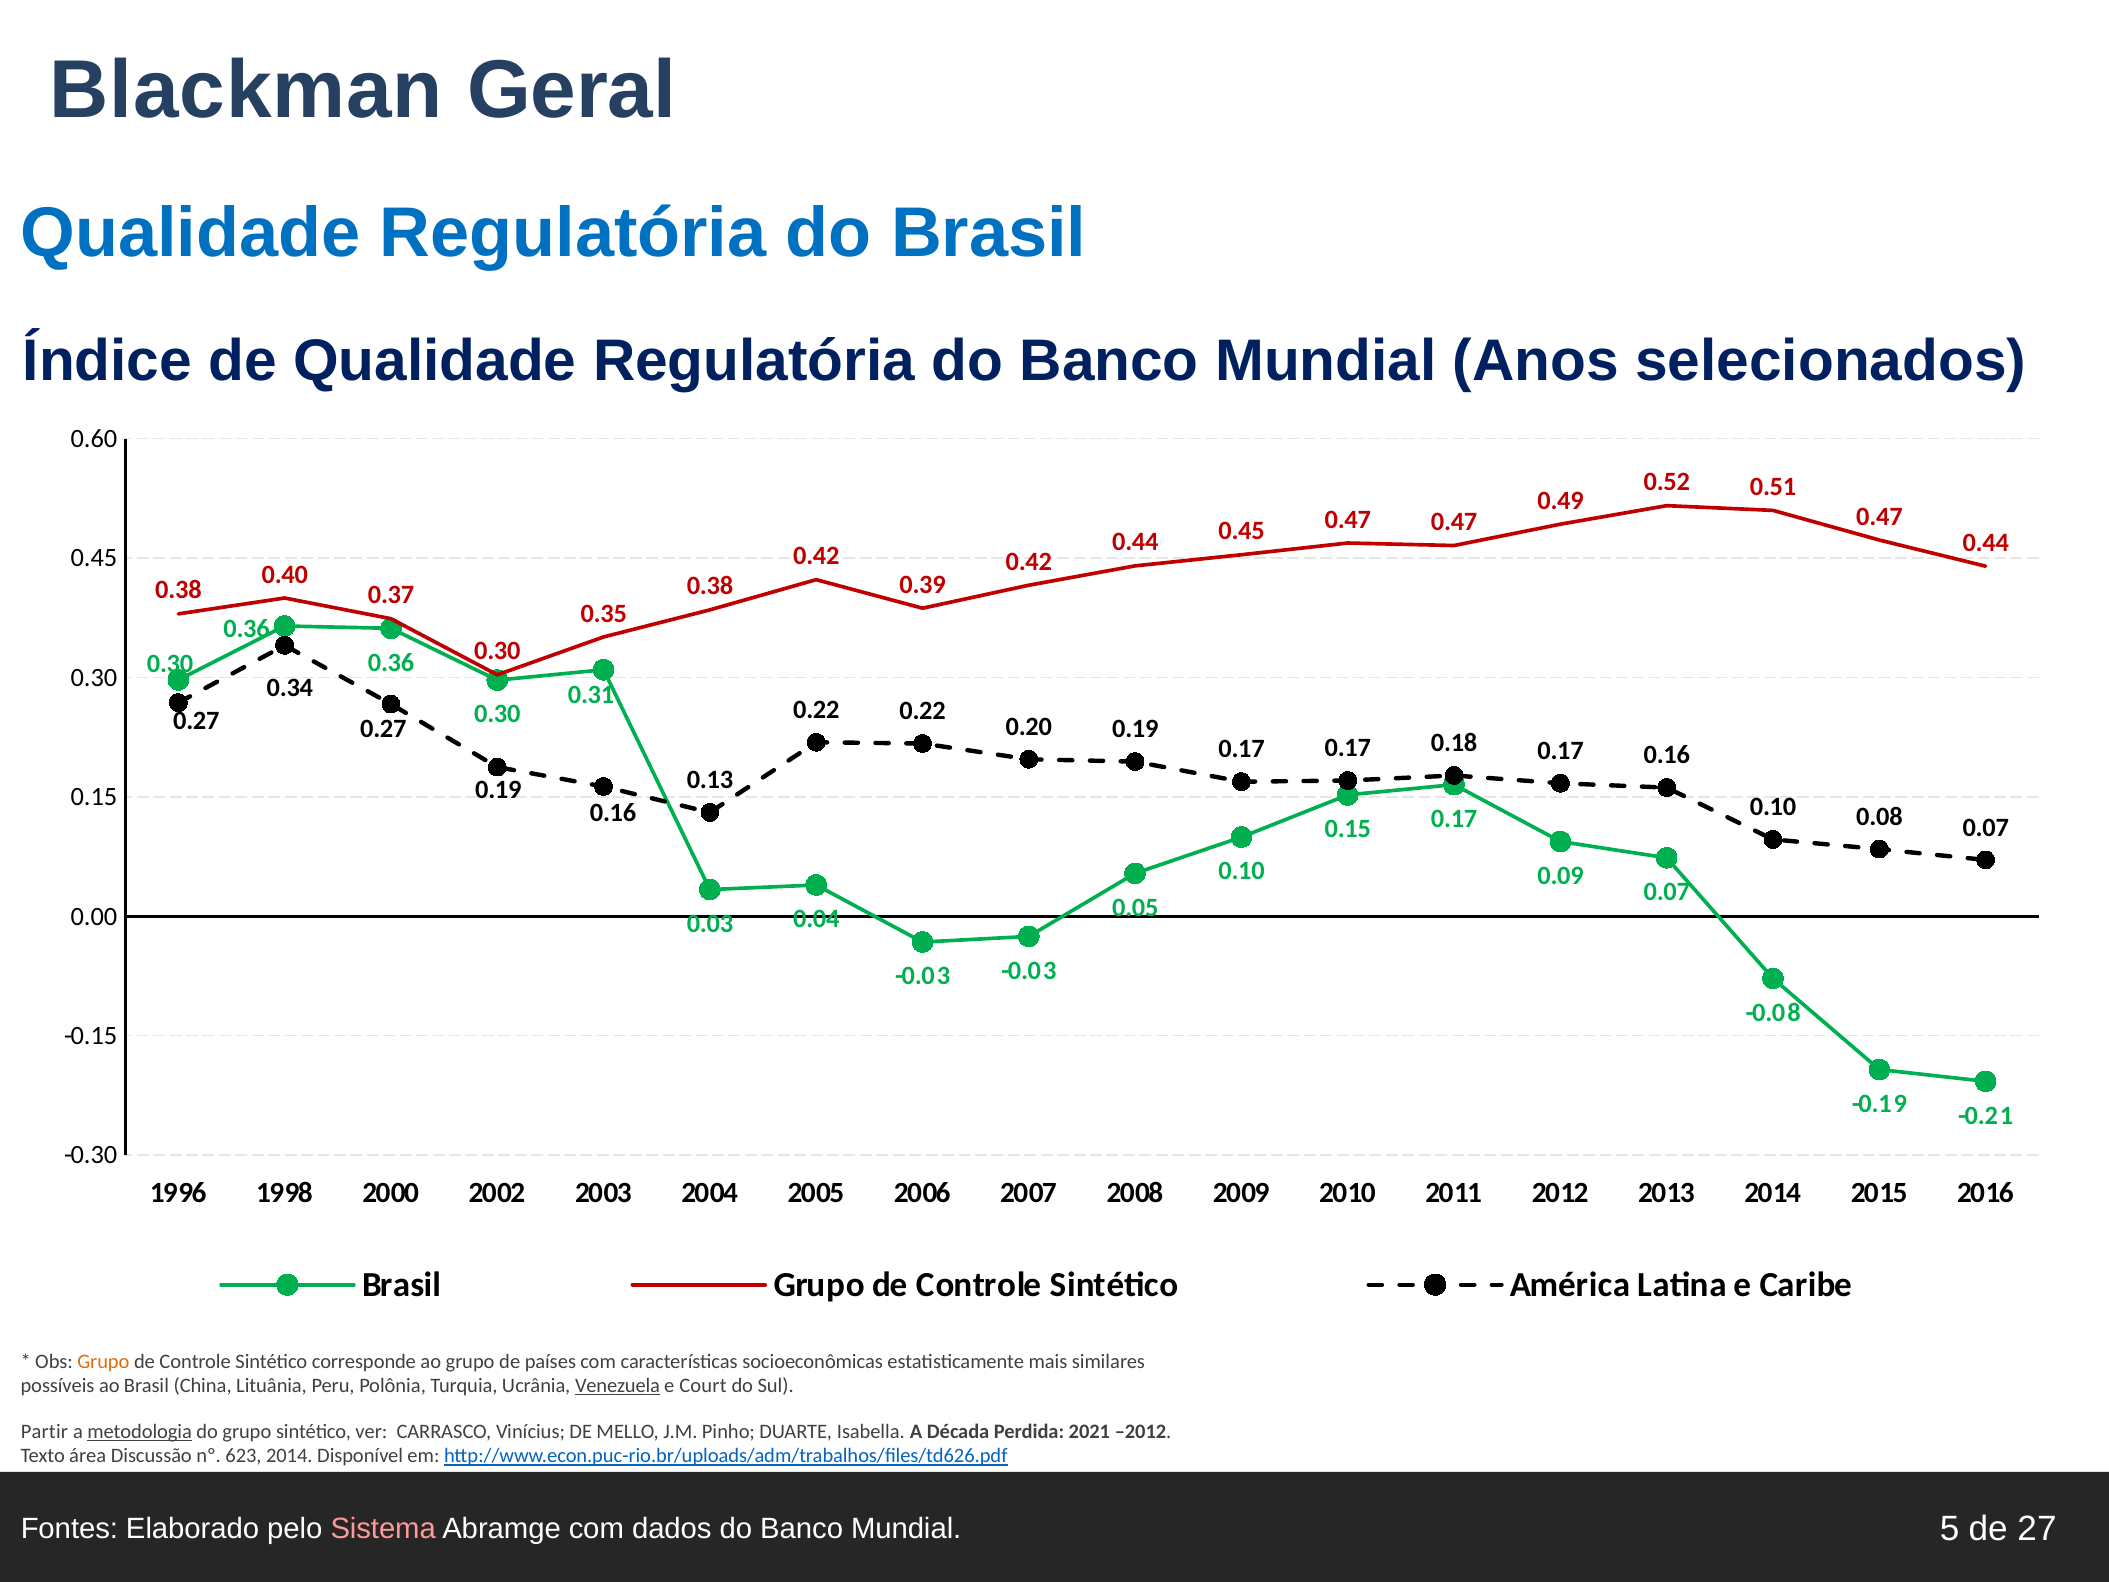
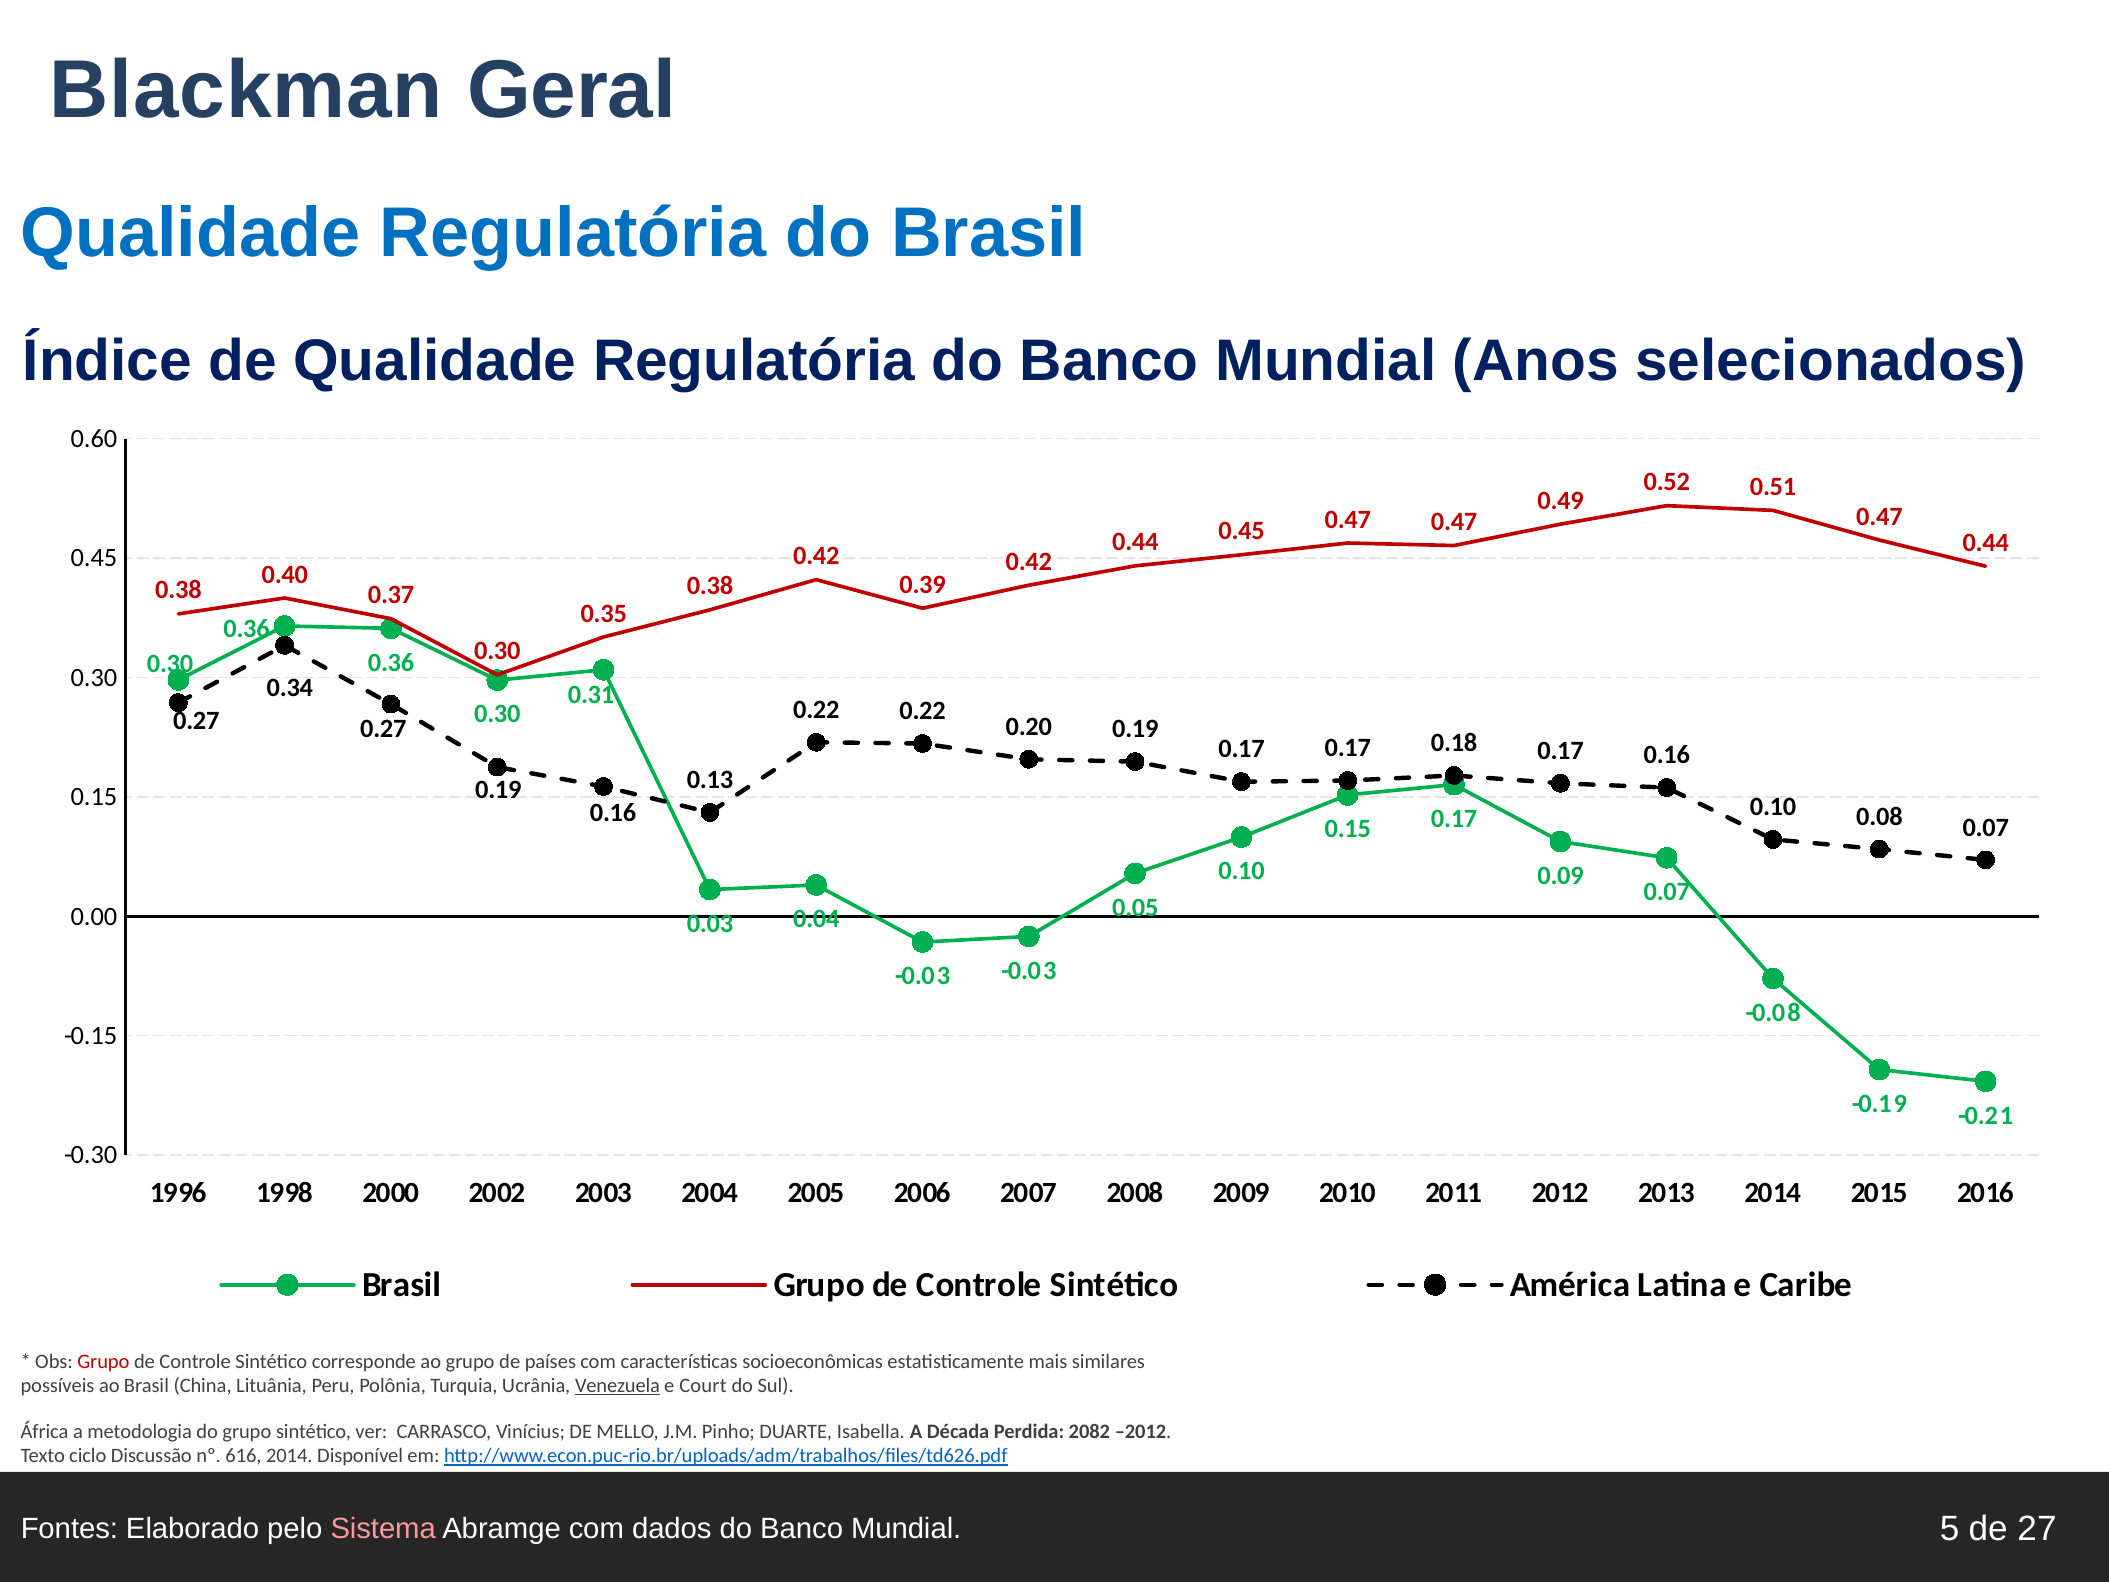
Grupo at (103, 1361) colour: orange -> red
Partir: Partir -> África
metodologia underline: present -> none
2021: 2021 -> 2082
área: área -> ciclo
623: 623 -> 616
